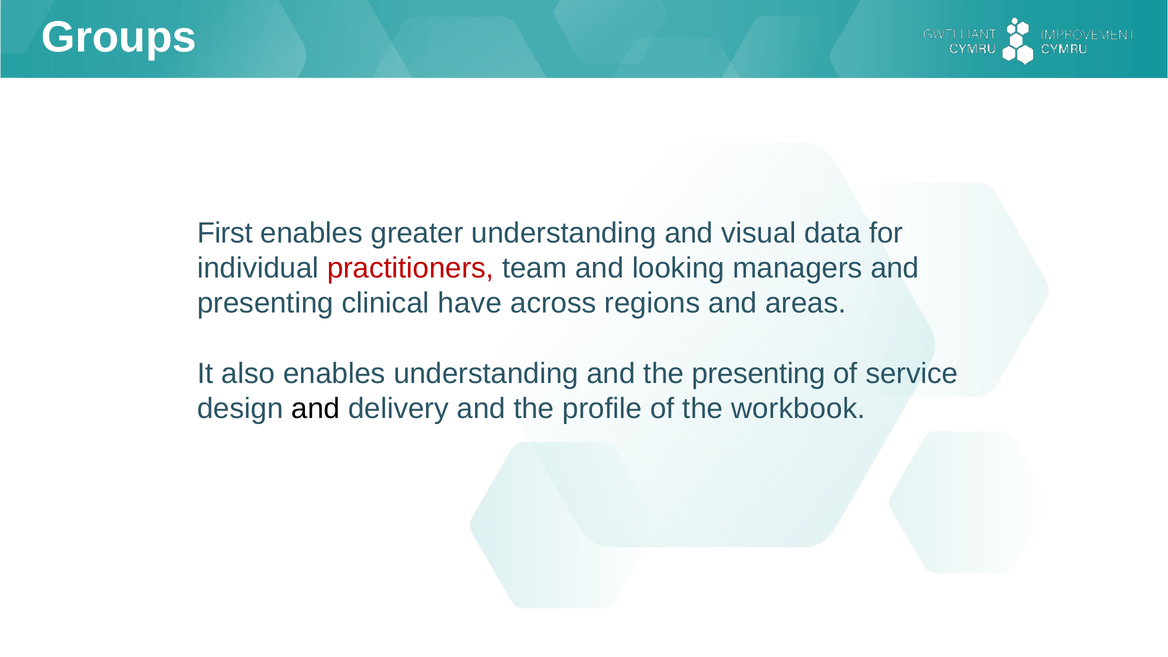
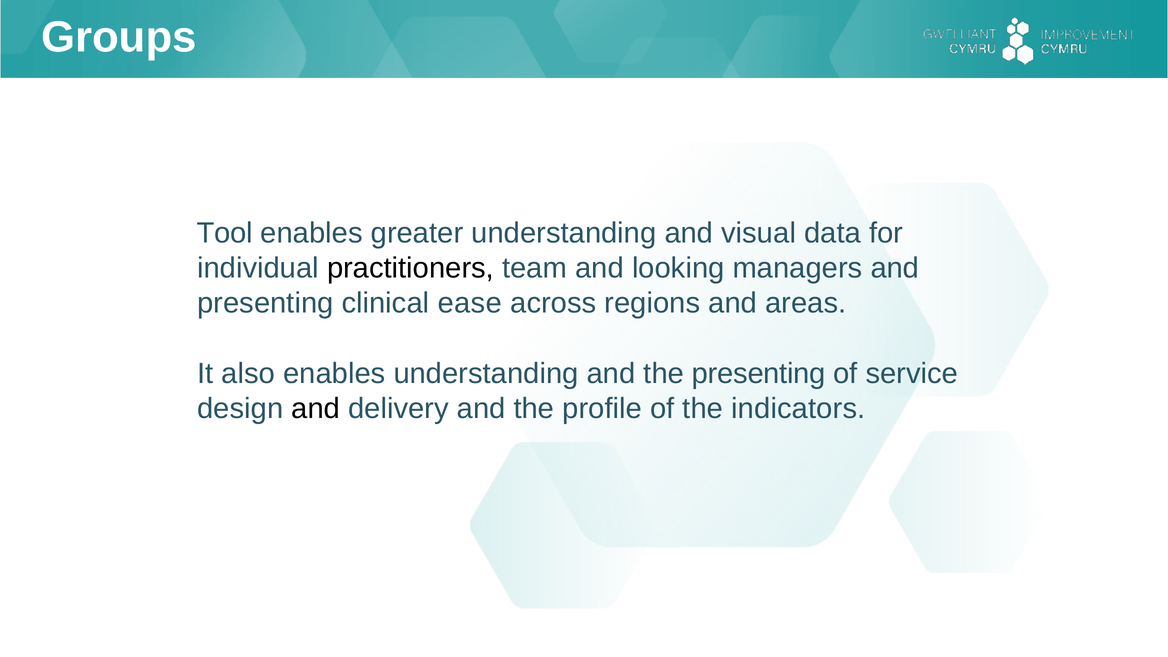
First: First -> Tool
practitioners colour: red -> black
have: have -> ease
workbook: workbook -> indicators
